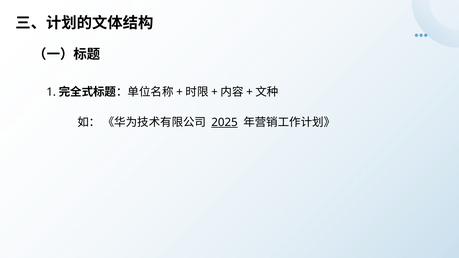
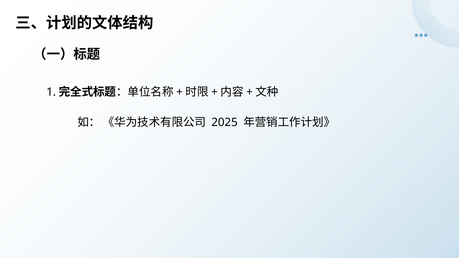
2025 underline: present -> none
